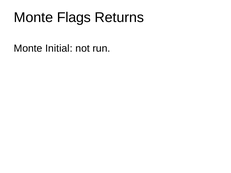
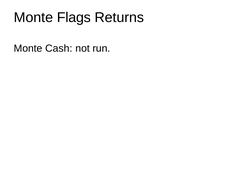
Initial: Initial -> Cash
